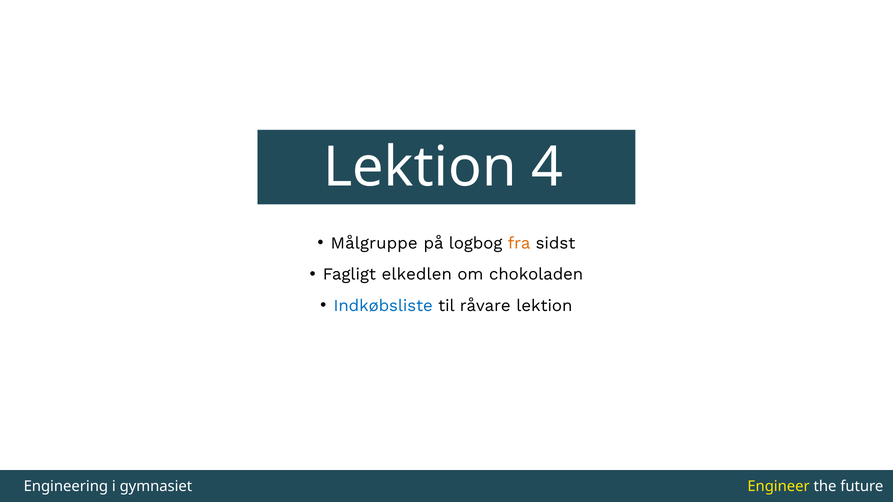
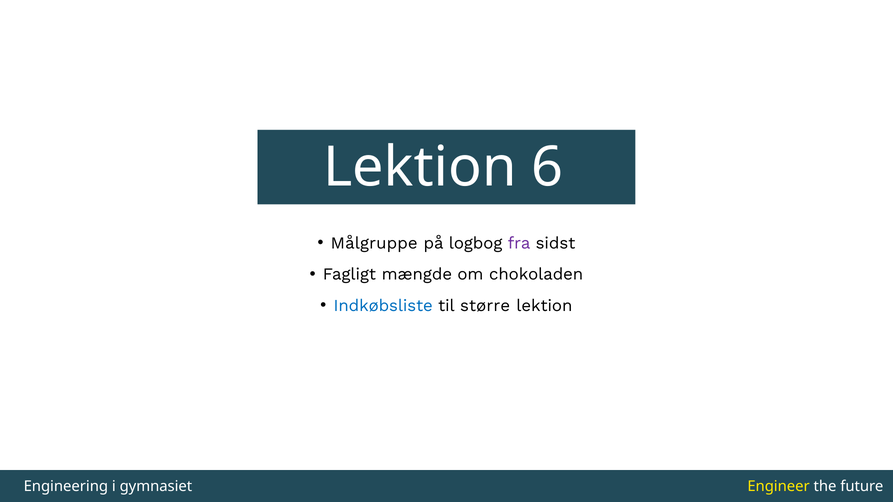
4: 4 -> 6
fra colour: orange -> purple
elkedlen: elkedlen -> mængde
råvare: råvare -> større
